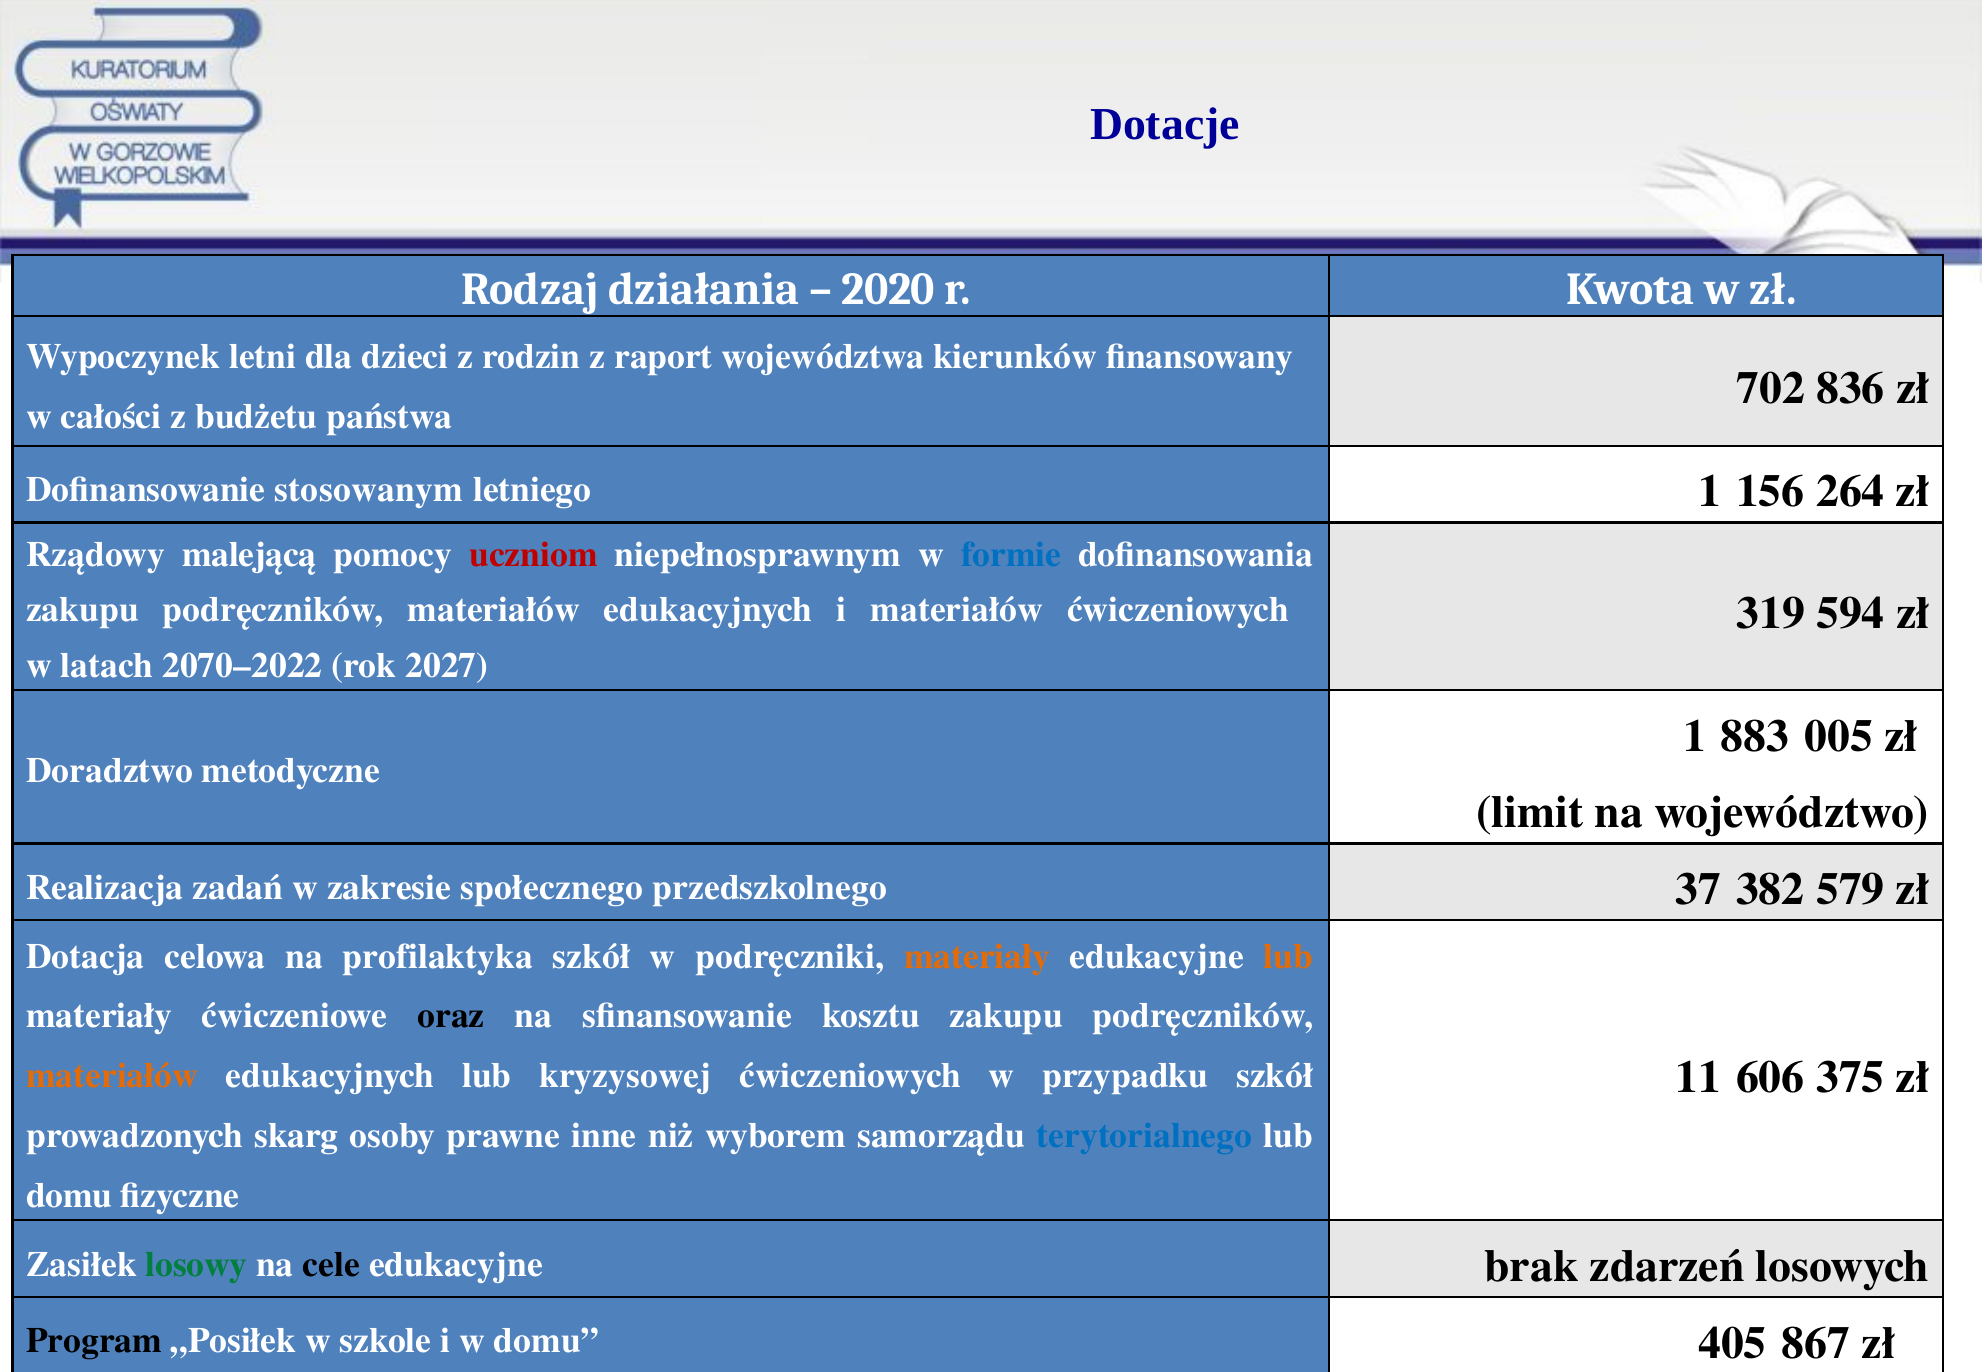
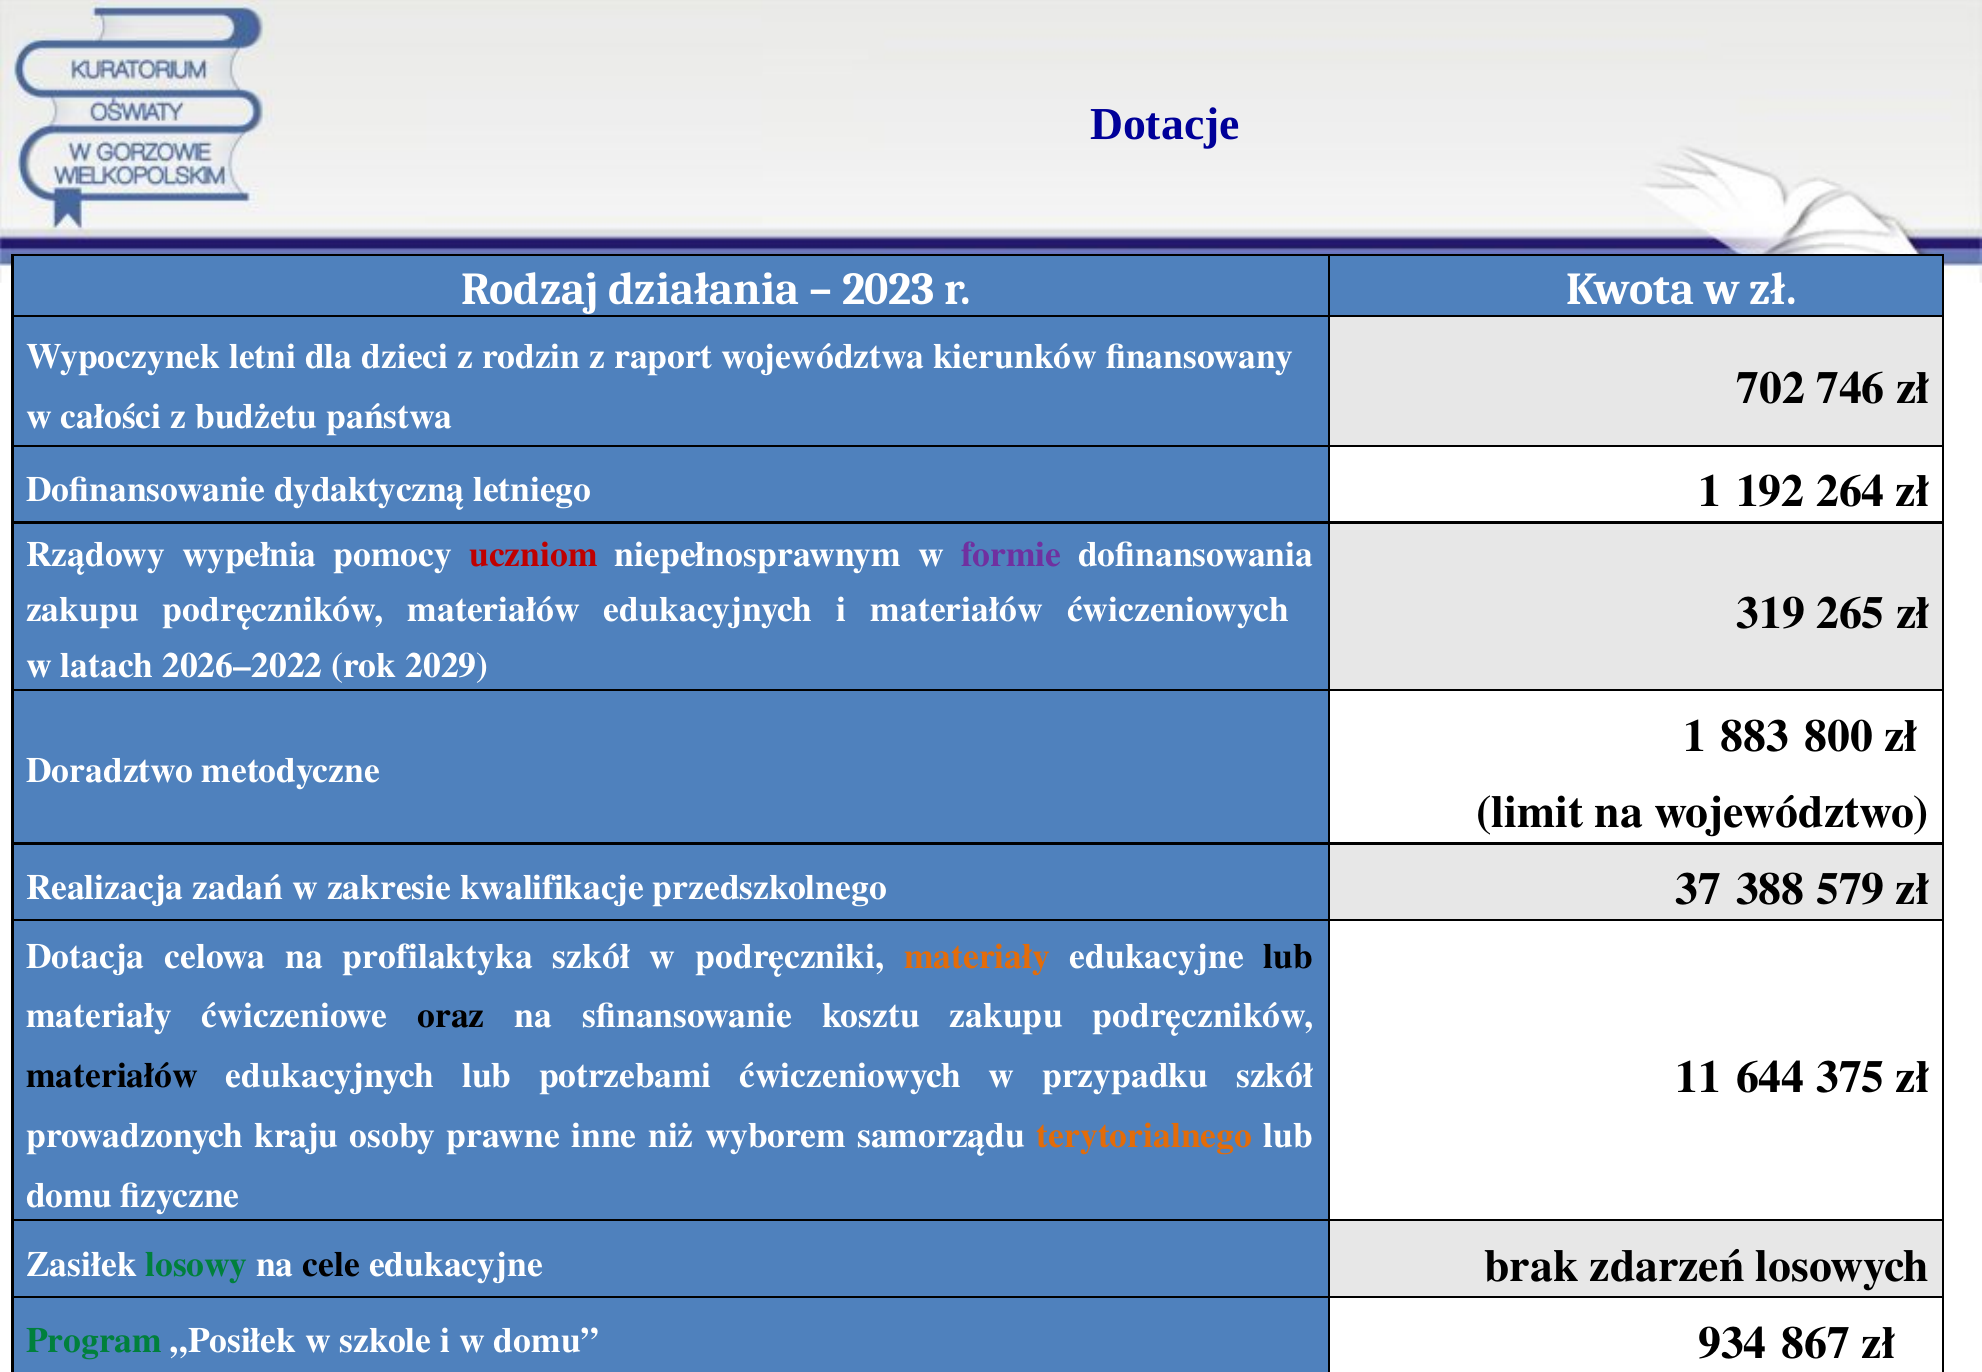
2020 at (888, 289): 2020 -> 2023
836: 836 -> 746
stosowanym: stosowanym -> dydaktyczną
156: 156 -> 192
malejącą: malejącą -> wypełnia
formie colour: blue -> purple
594: 594 -> 265
2070–2022: 2070–2022 -> 2026–2022
2027: 2027 -> 2029
005: 005 -> 800
społecznego: społecznego -> kwalifikacje
382: 382 -> 388
lub at (1289, 956) colour: orange -> black
606: 606 -> 644
materiałów at (112, 1076) colour: orange -> black
kryzysowej: kryzysowej -> potrzebami
skarg: skarg -> kraju
terytorialnego colour: blue -> orange
Program colour: black -> green
405: 405 -> 934
